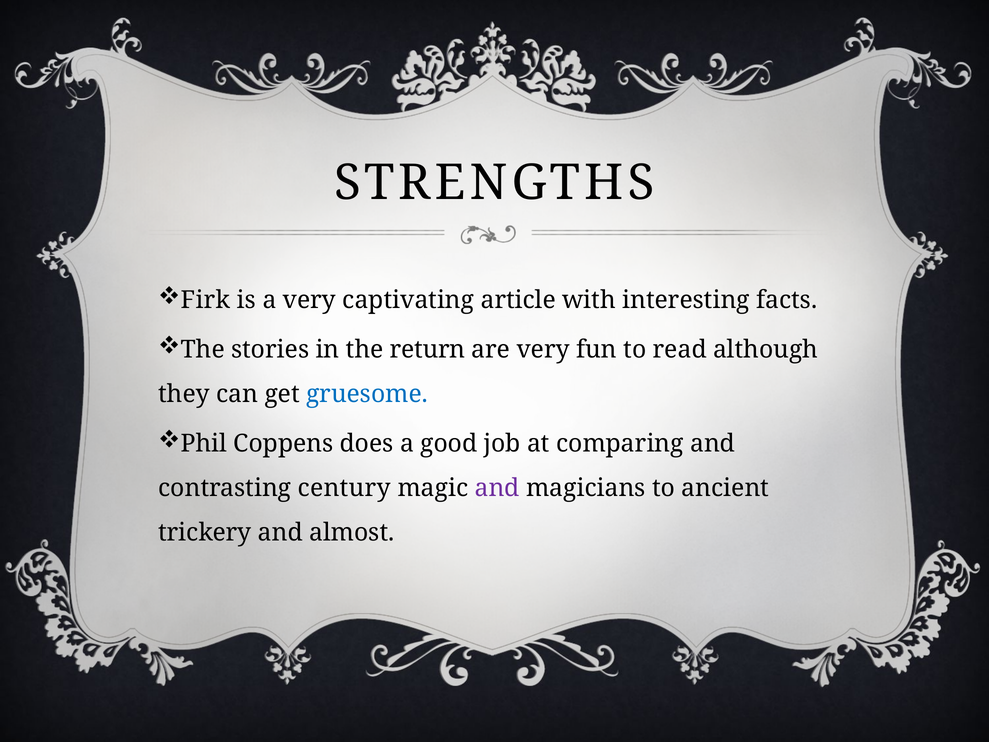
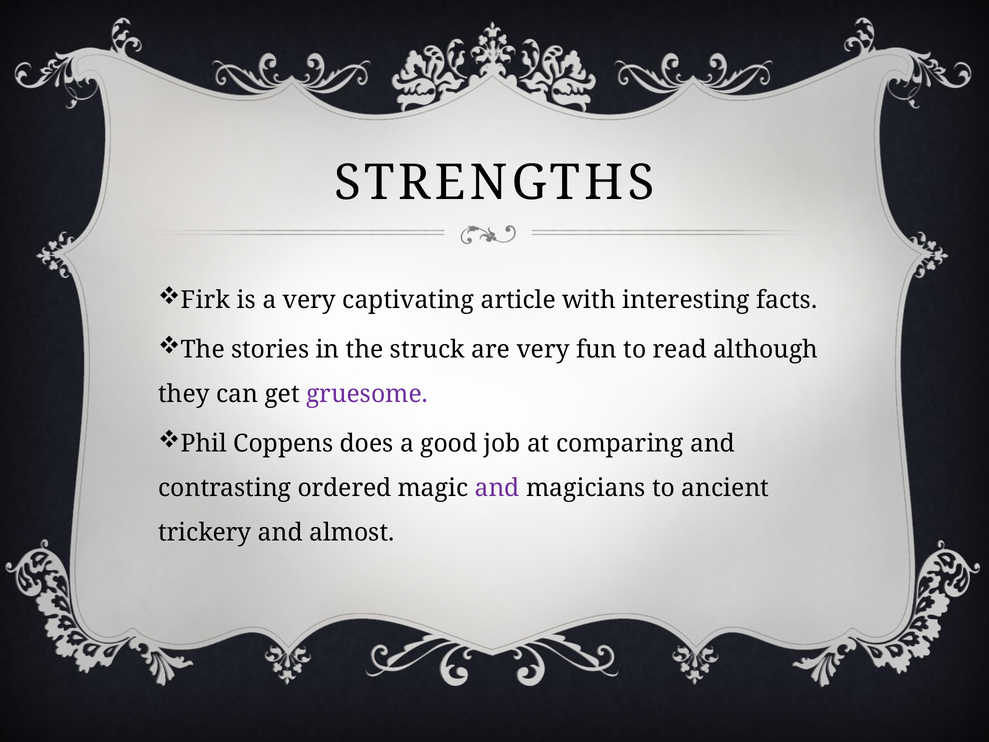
return: return -> struck
gruesome colour: blue -> purple
century: century -> ordered
